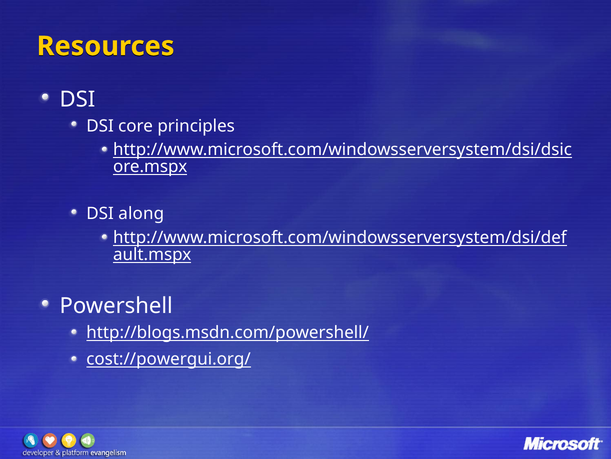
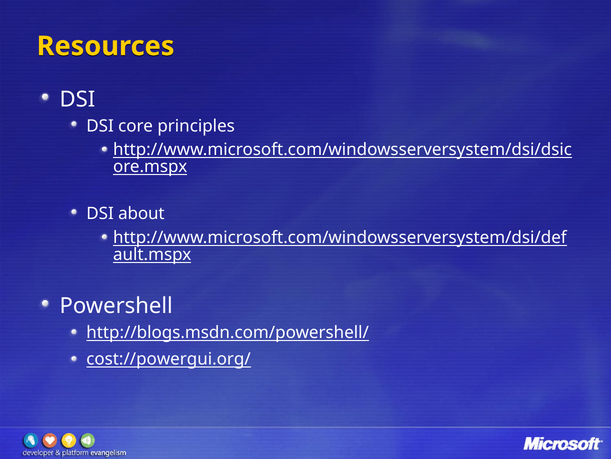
along: along -> about
